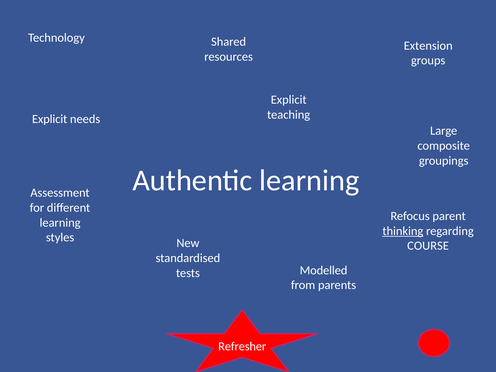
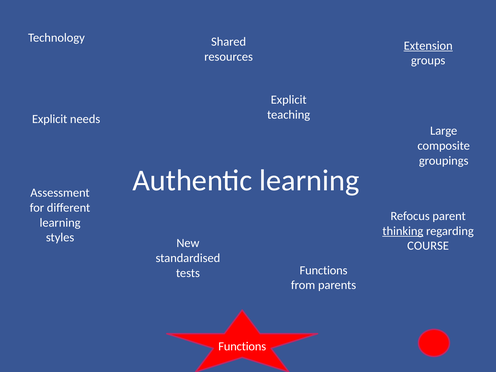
Extension underline: none -> present
tests Modelled: Modelled -> Functions
Refresher at (242, 346): Refresher -> Functions
